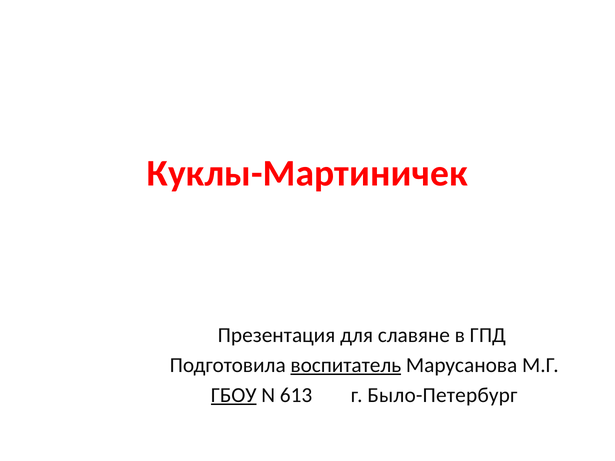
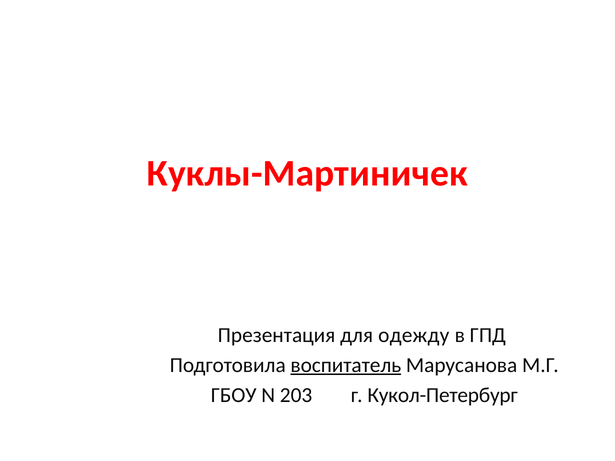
славяне: славяне -> одежду
ГБОУ underline: present -> none
613: 613 -> 203
Было-Петербург: Было-Петербург -> Кукол-Петербург
